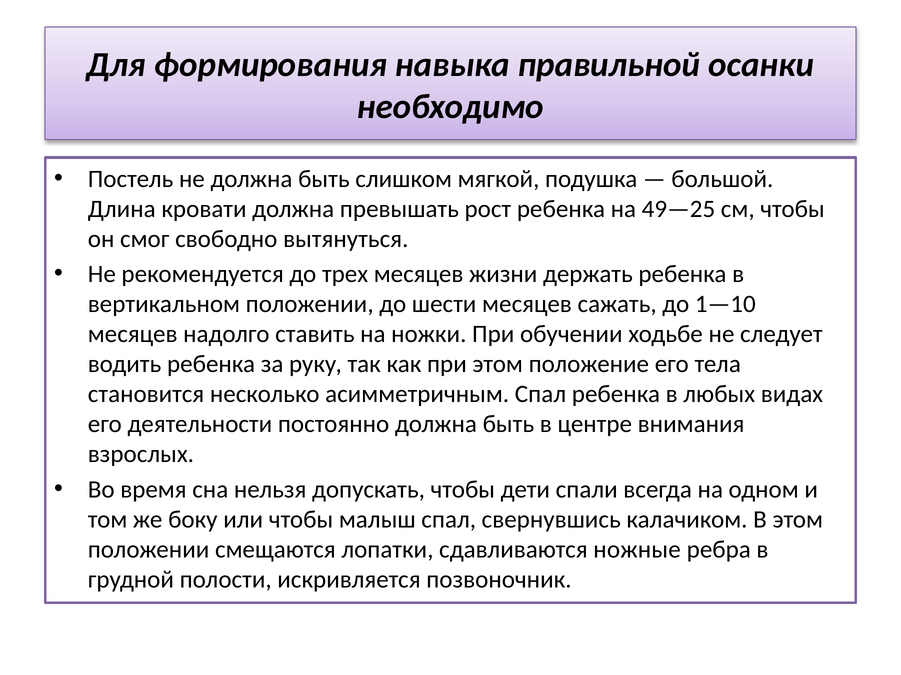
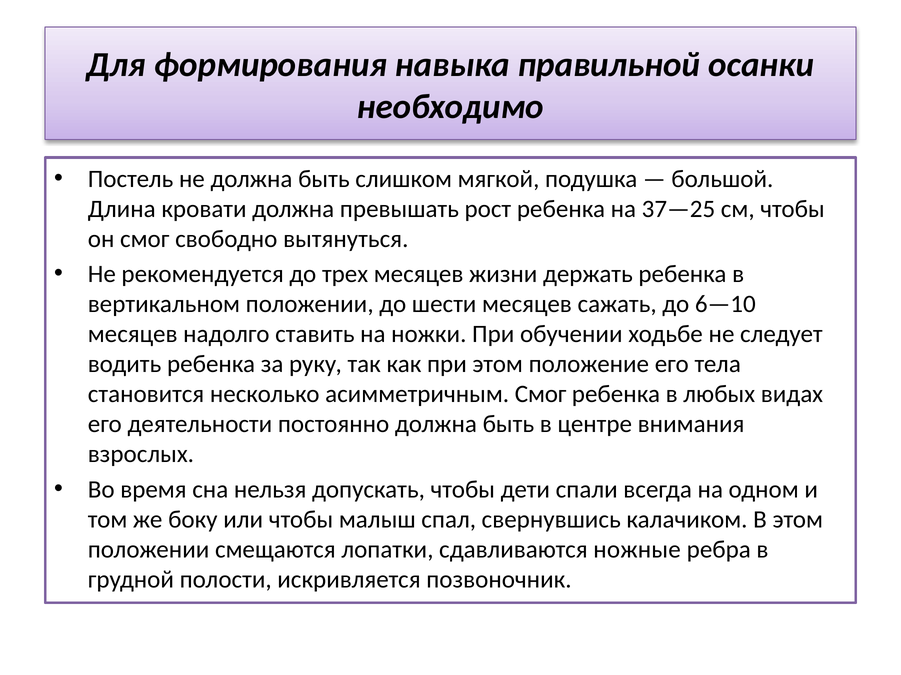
49—25: 49—25 -> 37—25
1—10: 1—10 -> 6—10
асимметричным Спал: Спал -> Смог
